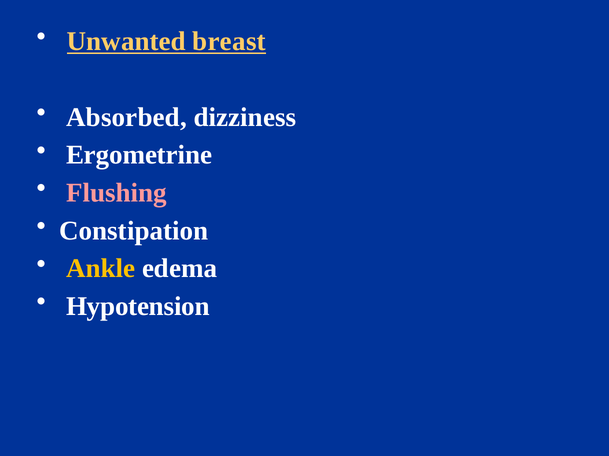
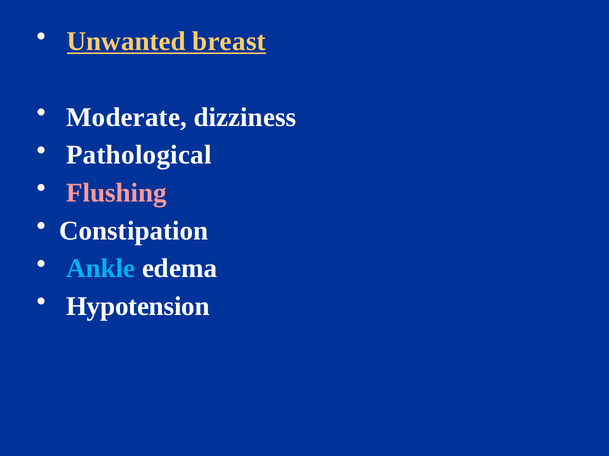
Absorbed: Absorbed -> Moderate
Ergometrine: Ergometrine -> Pathological
Ankle colour: yellow -> light blue
